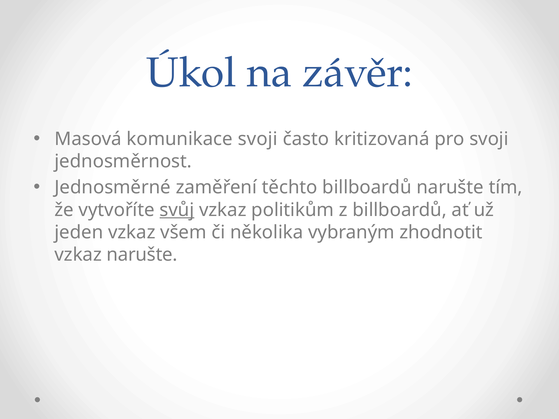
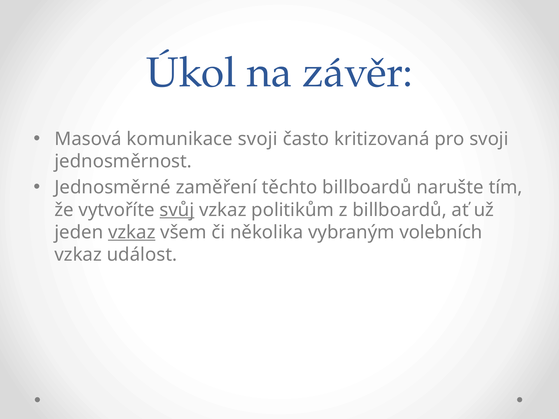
vzkaz at (132, 232) underline: none -> present
zhodnotit: zhodnotit -> volebních
vzkaz narušte: narušte -> událost
